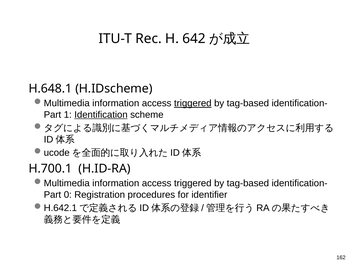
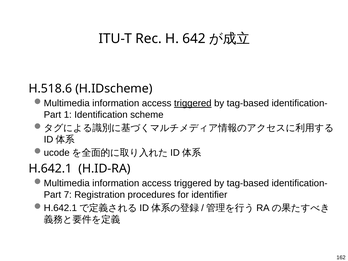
H.648.1: H.648.1 -> H.518.6
Identification underline: present -> none
H.700.1: H.700.1 -> H.642.1
0: 0 -> 7
